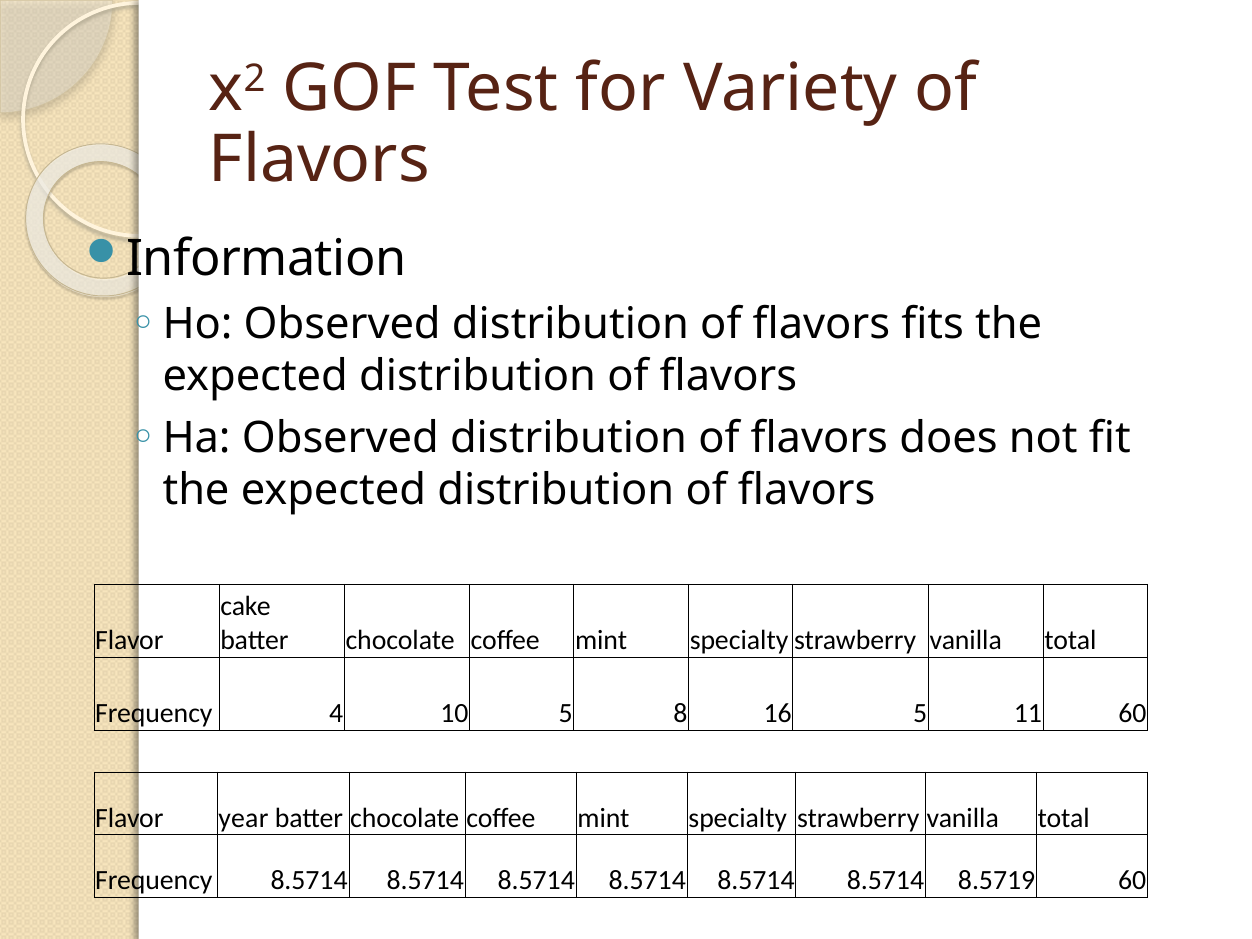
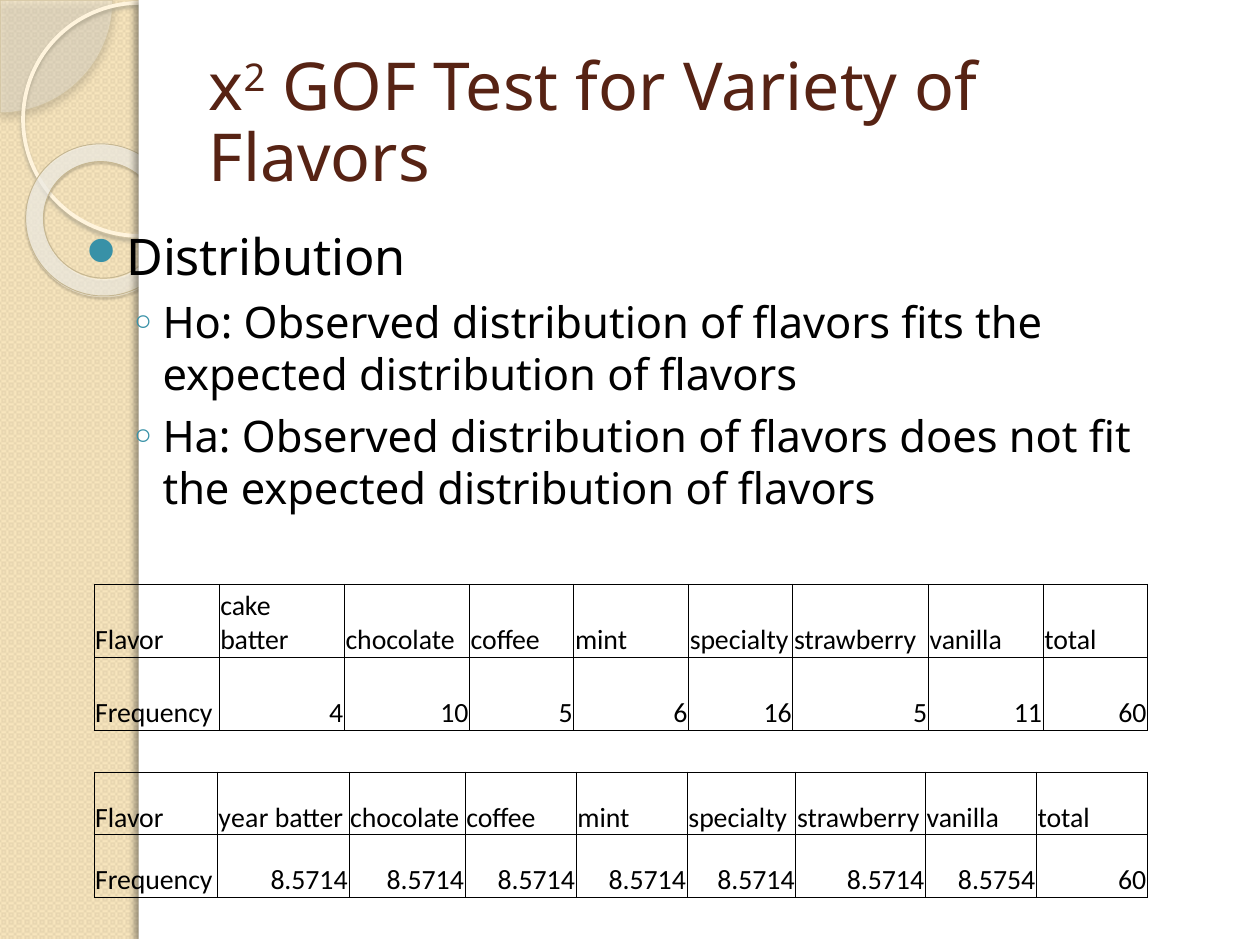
Information at (266, 259): Information -> Distribution
8: 8 -> 6
8.5719: 8.5719 -> 8.5754
